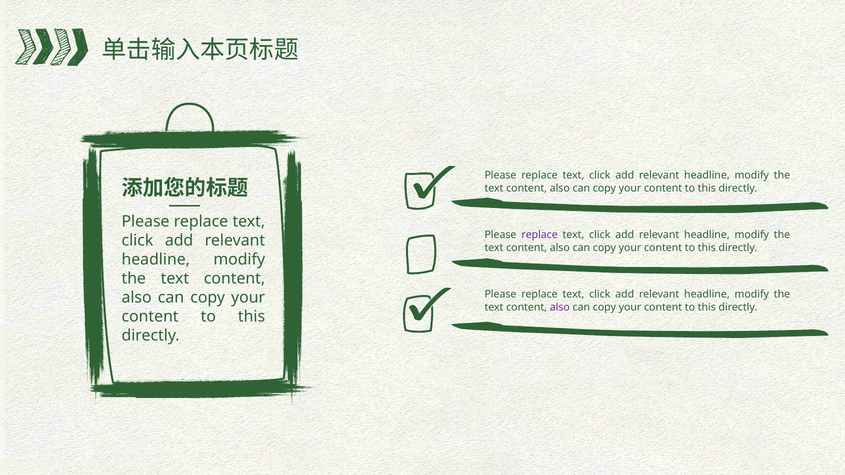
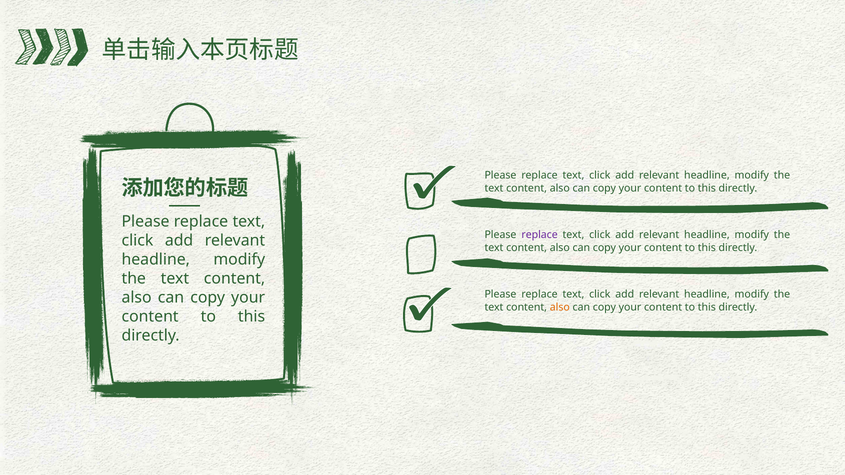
also at (560, 307) colour: purple -> orange
